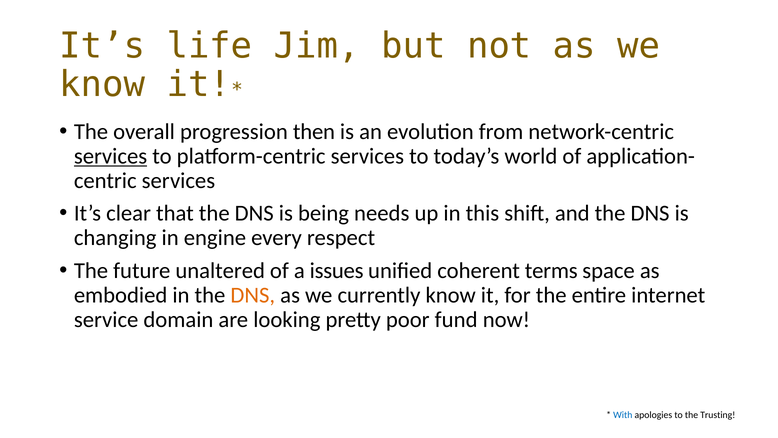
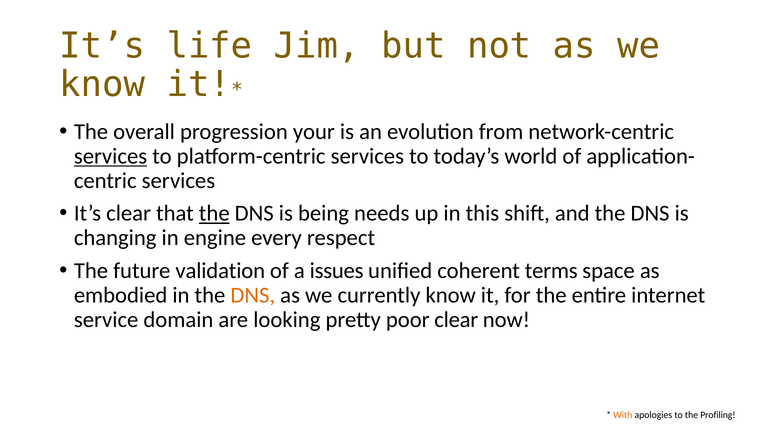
then: then -> your
the at (214, 213) underline: none -> present
unaltered: unaltered -> validation
poor fund: fund -> clear
With colour: blue -> orange
Trusting: Trusting -> Profiling
